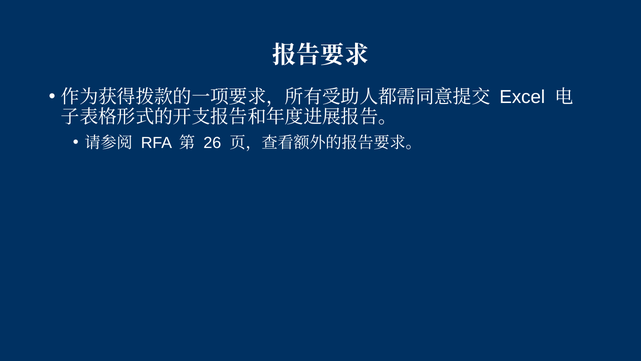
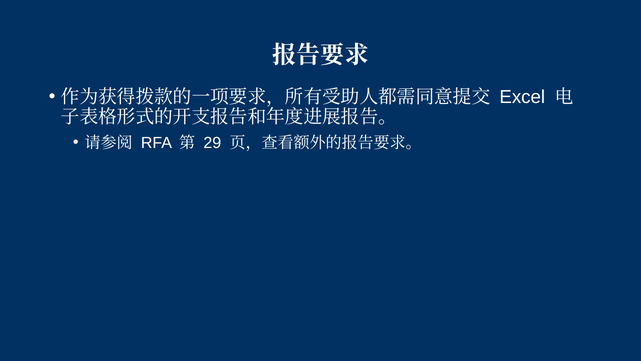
26: 26 -> 29
